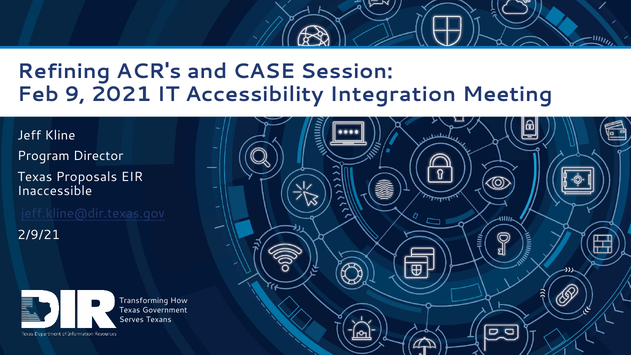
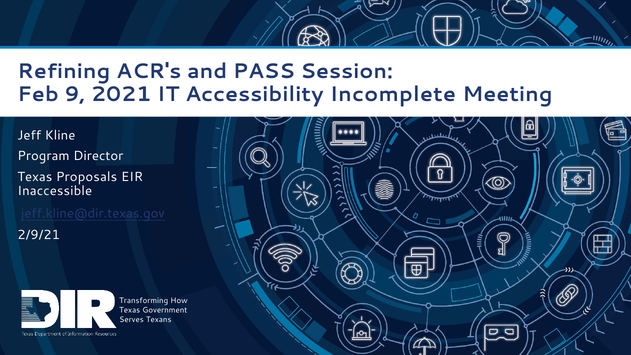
CASE: CASE -> PASS
Integration: Integration -> Incomplete
